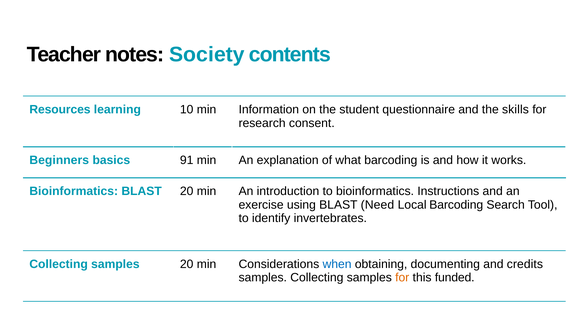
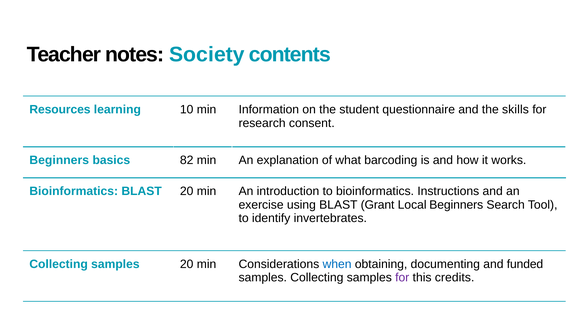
91: 91 -> 82
Need: Need -> Grant
Local Barcoding: Barcoding -> Beginners
credits: credits -> funded
for at (402, 278) colour: orange -> purple
funded: funded -> credits
